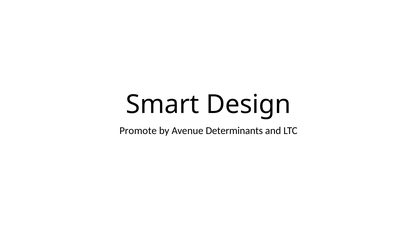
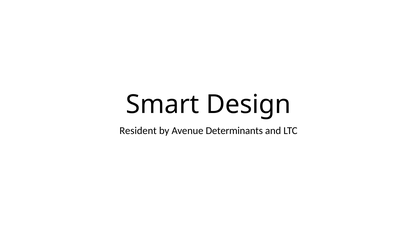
Promote: Promote -> Resident
